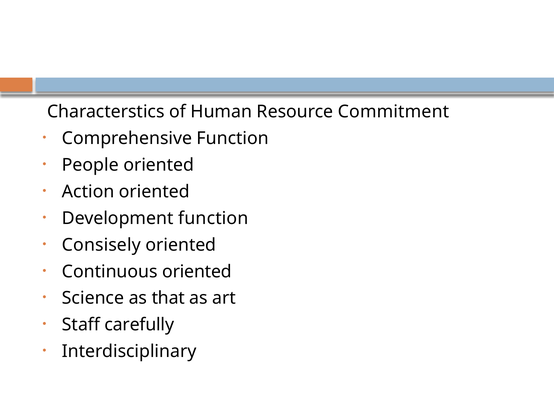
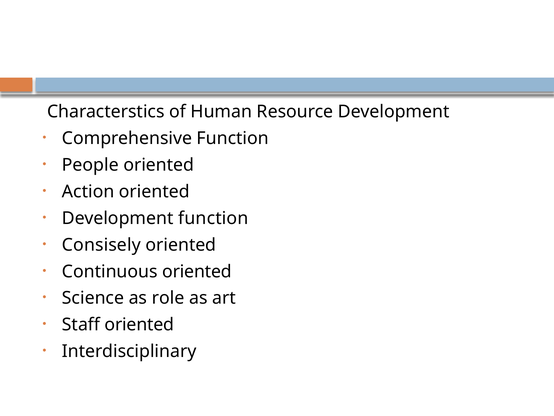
Resource Commitment: Commitment -> Development
that: that -> role
Staff carefully: carefully -> oriented
